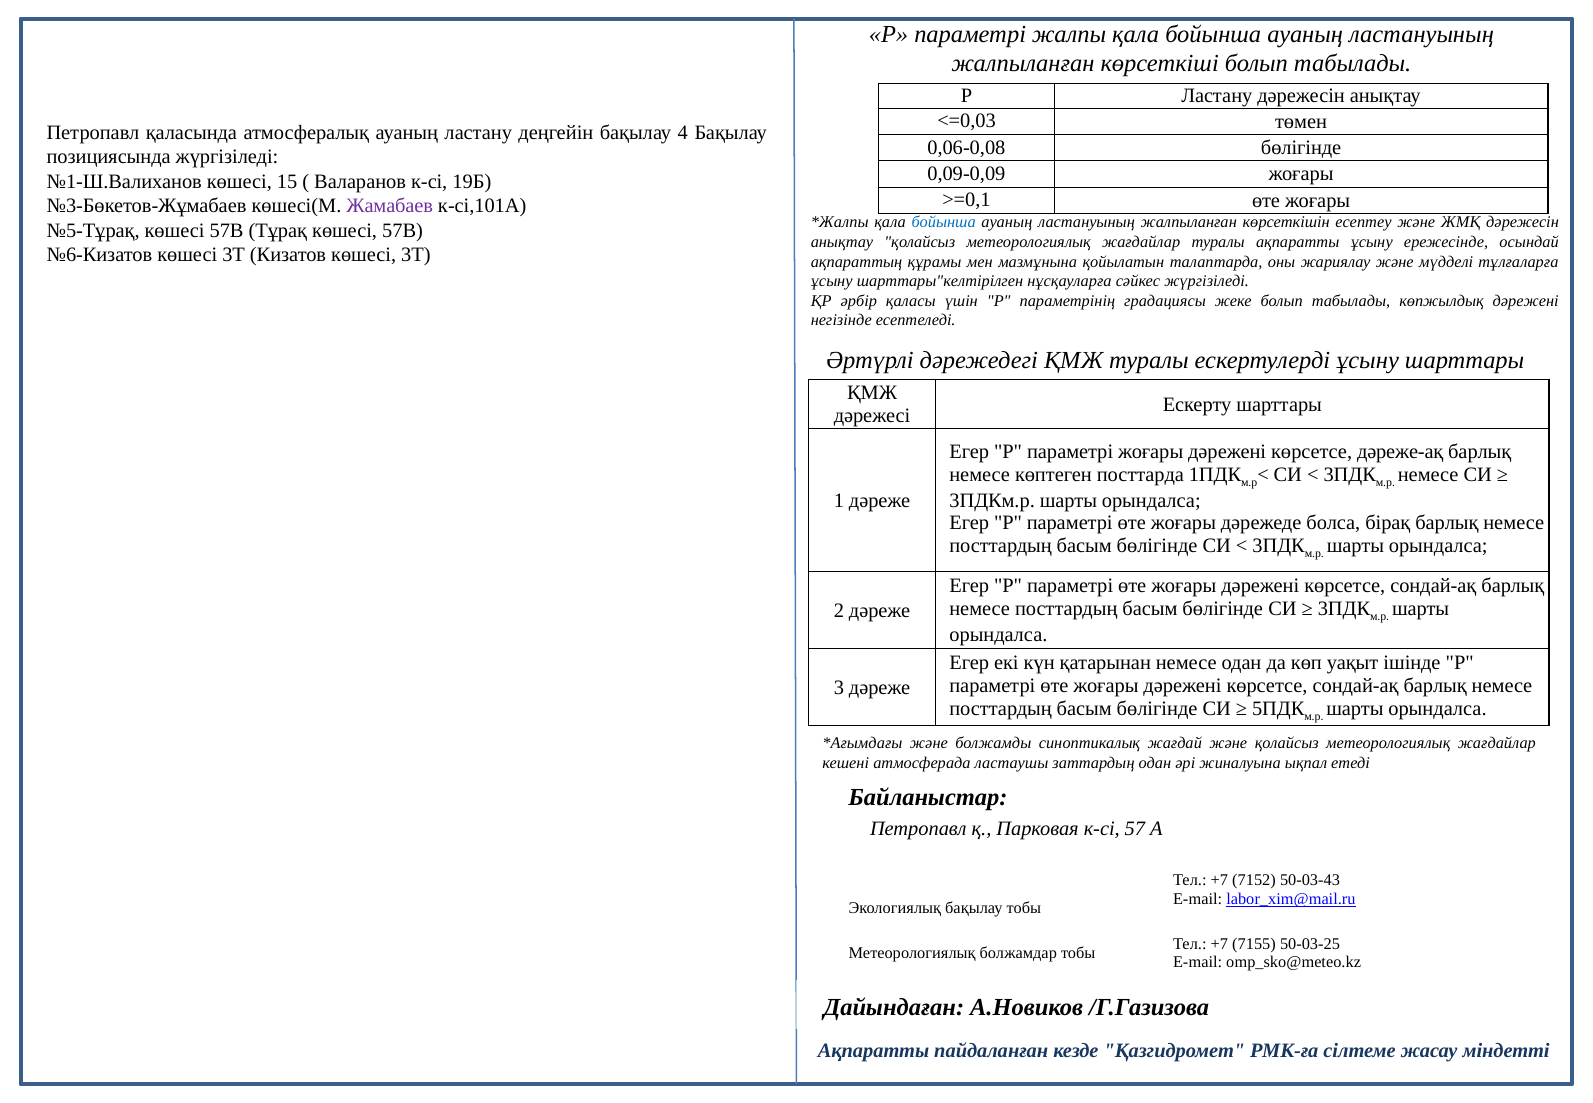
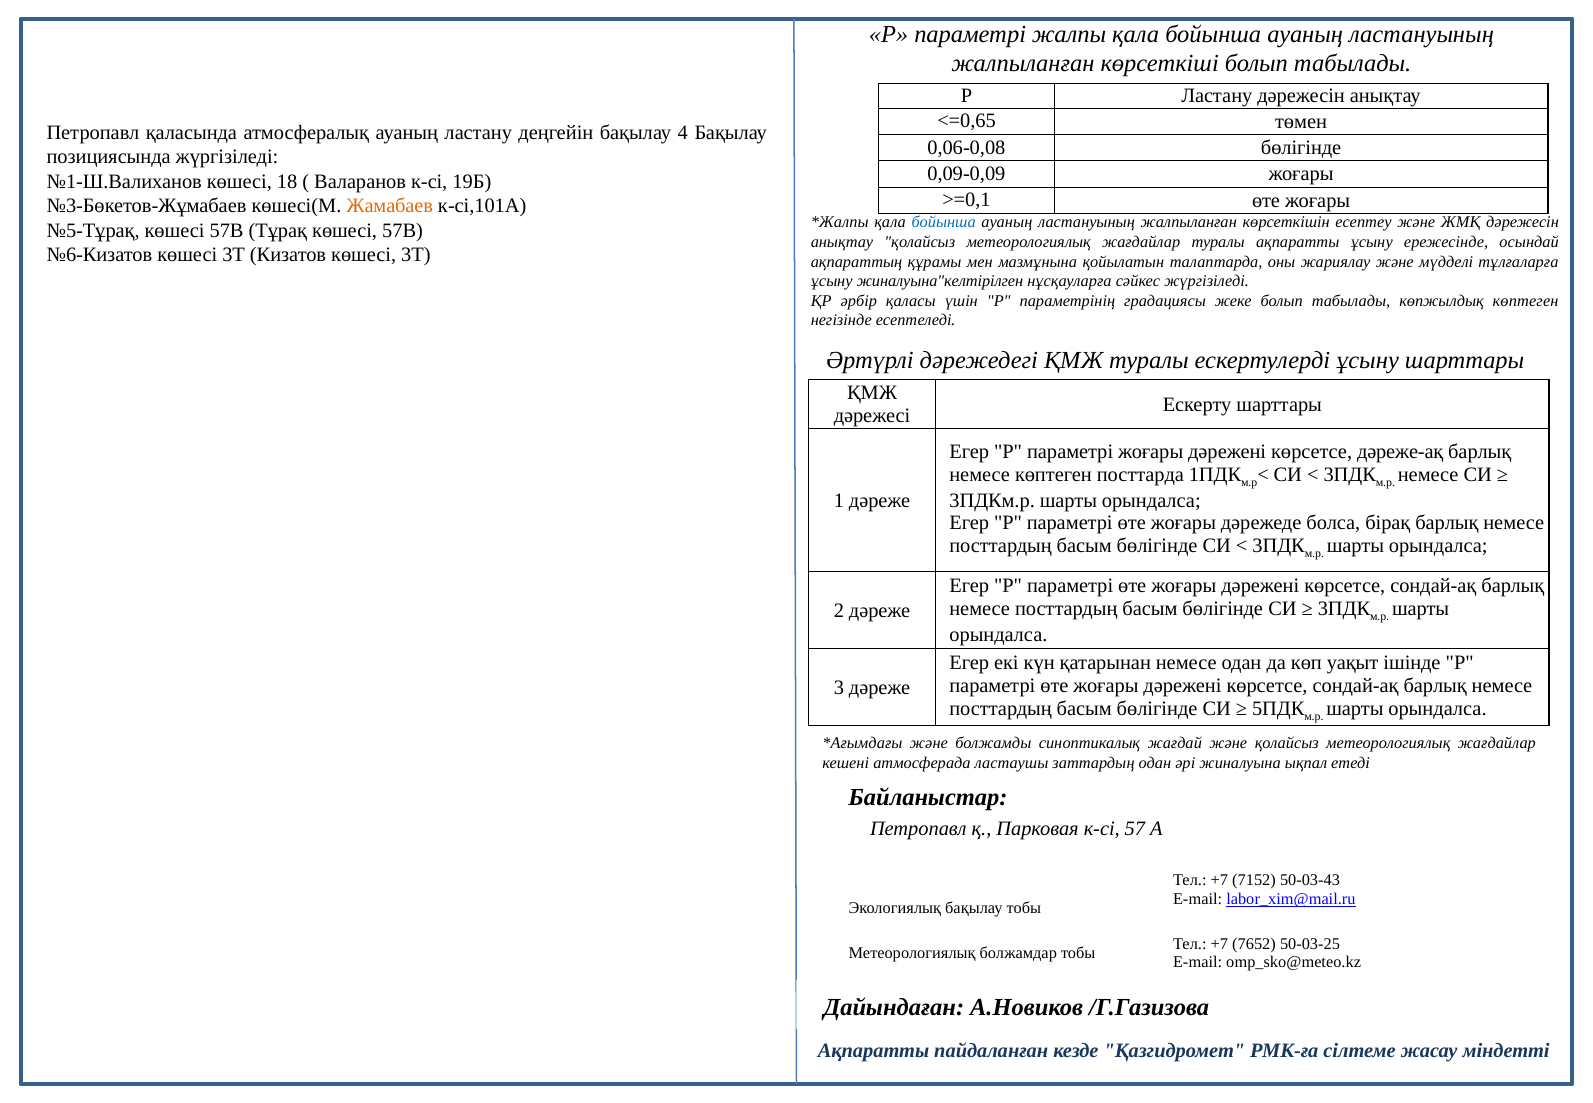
<=0,03: <=0,03 -> <=0,65
15: 15 -> 18
Жамабаев colour: purple -> orange
шарттары"келтірілген: шарттары"келтірілген -> жиналуына"келтірілген
көпжылдық дәрежені: дәрежені -> көптеген
7155: 7155 -> 7652
